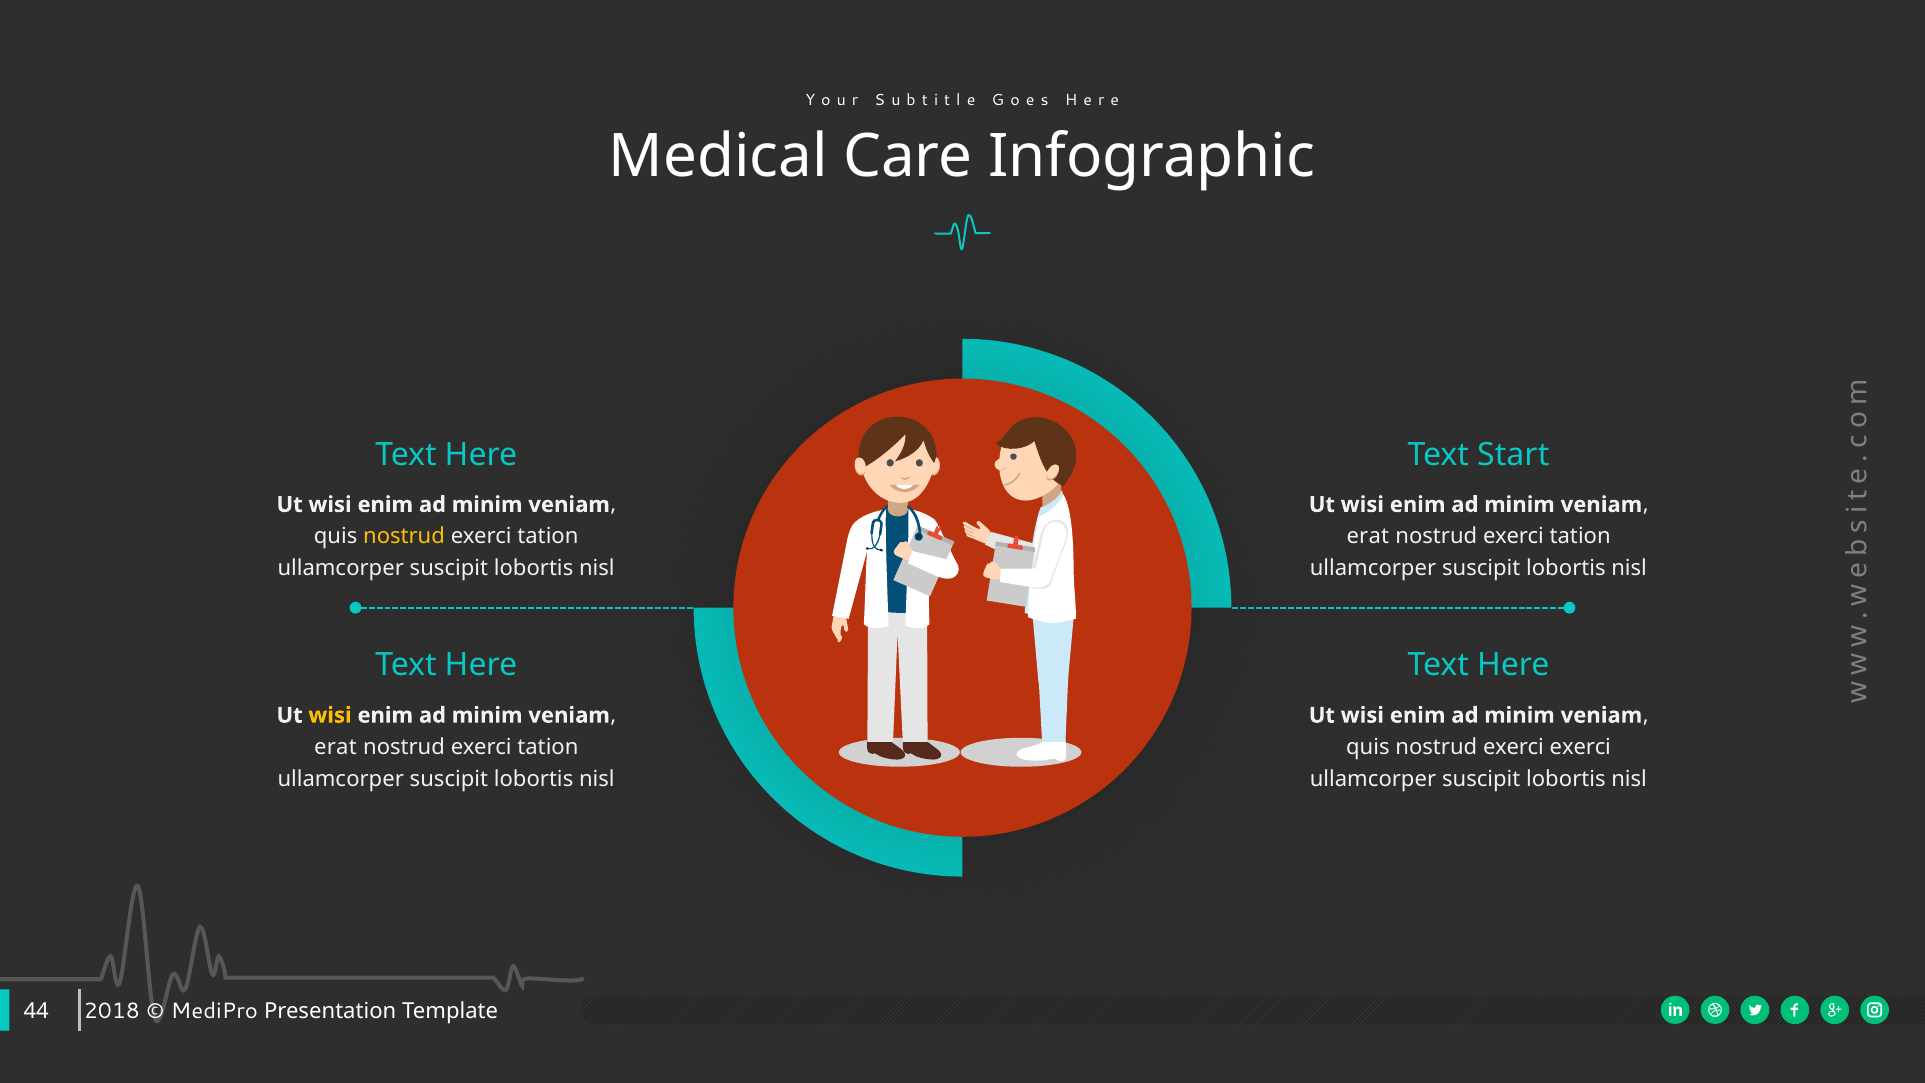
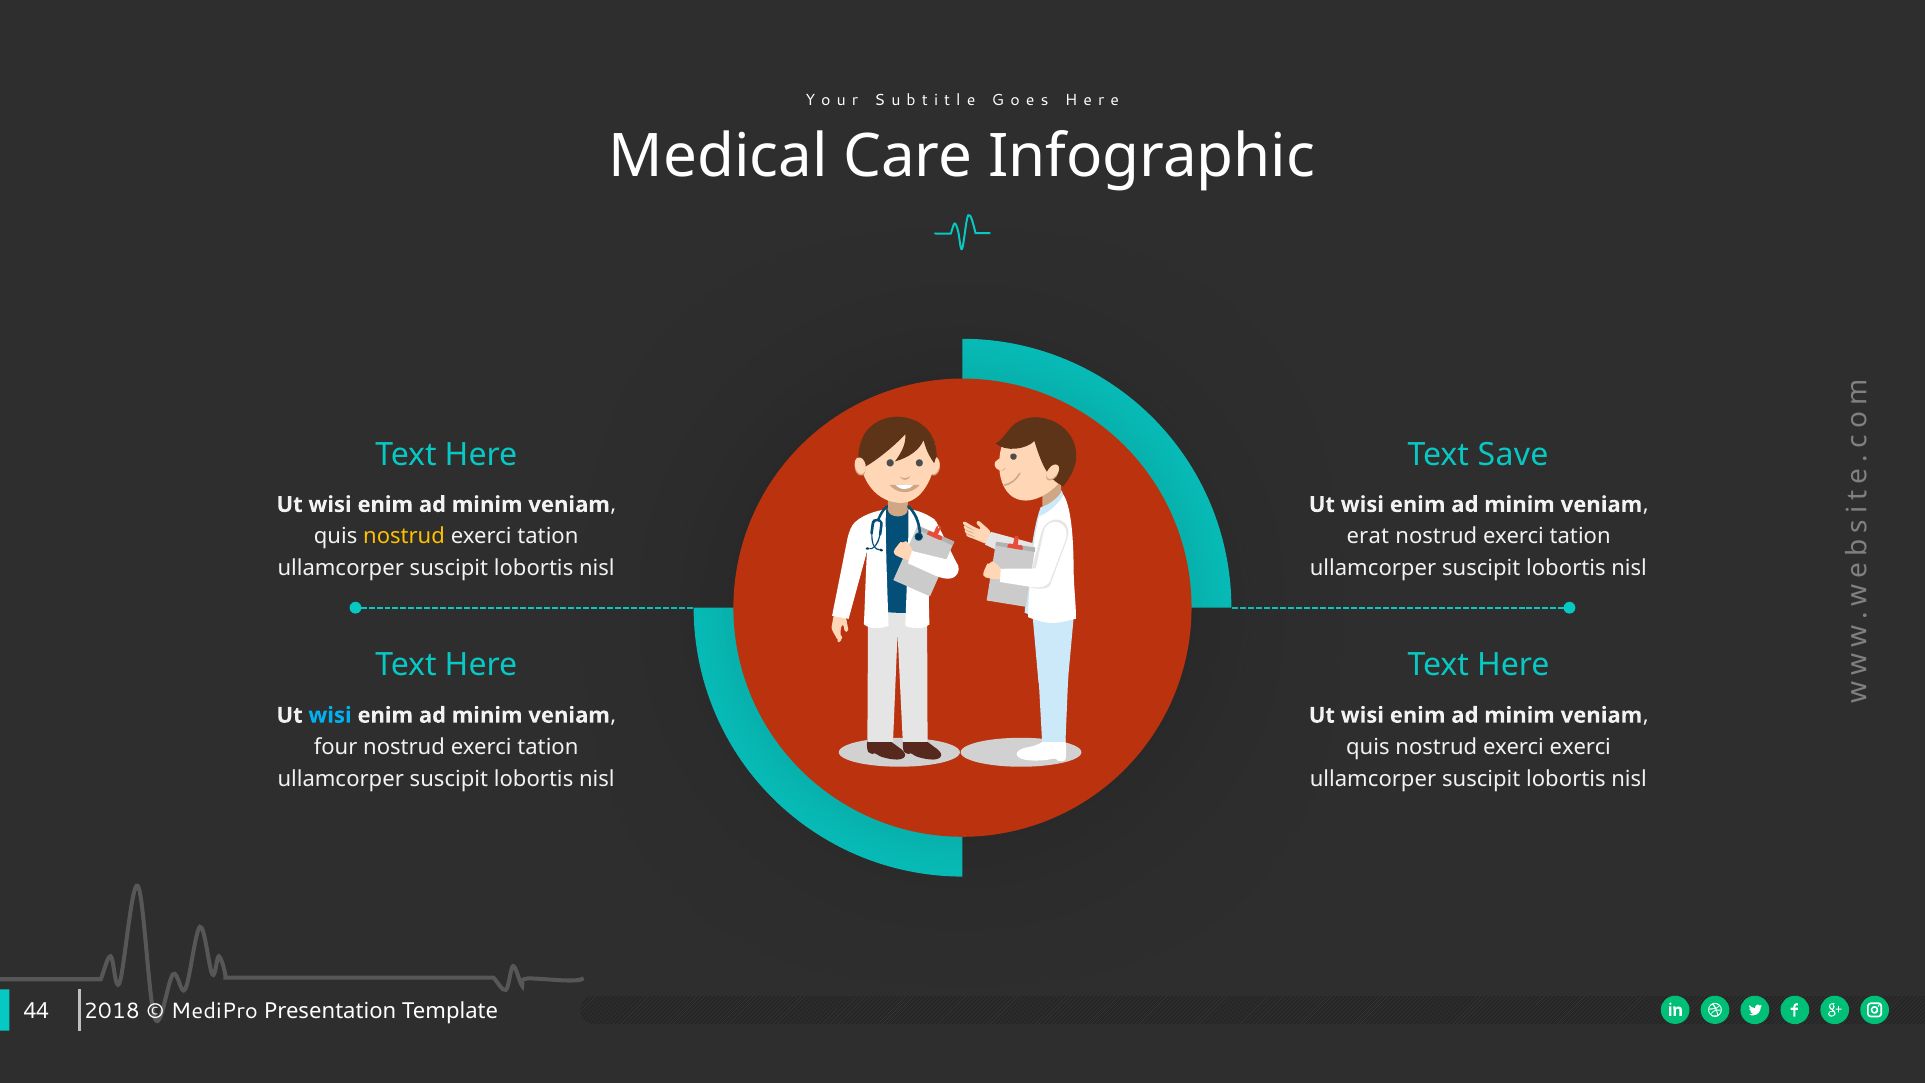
Start: Start -> Save
wisi at (330, 715) colour: yellow -> light blue
erat at (336, 747): erat -> four
